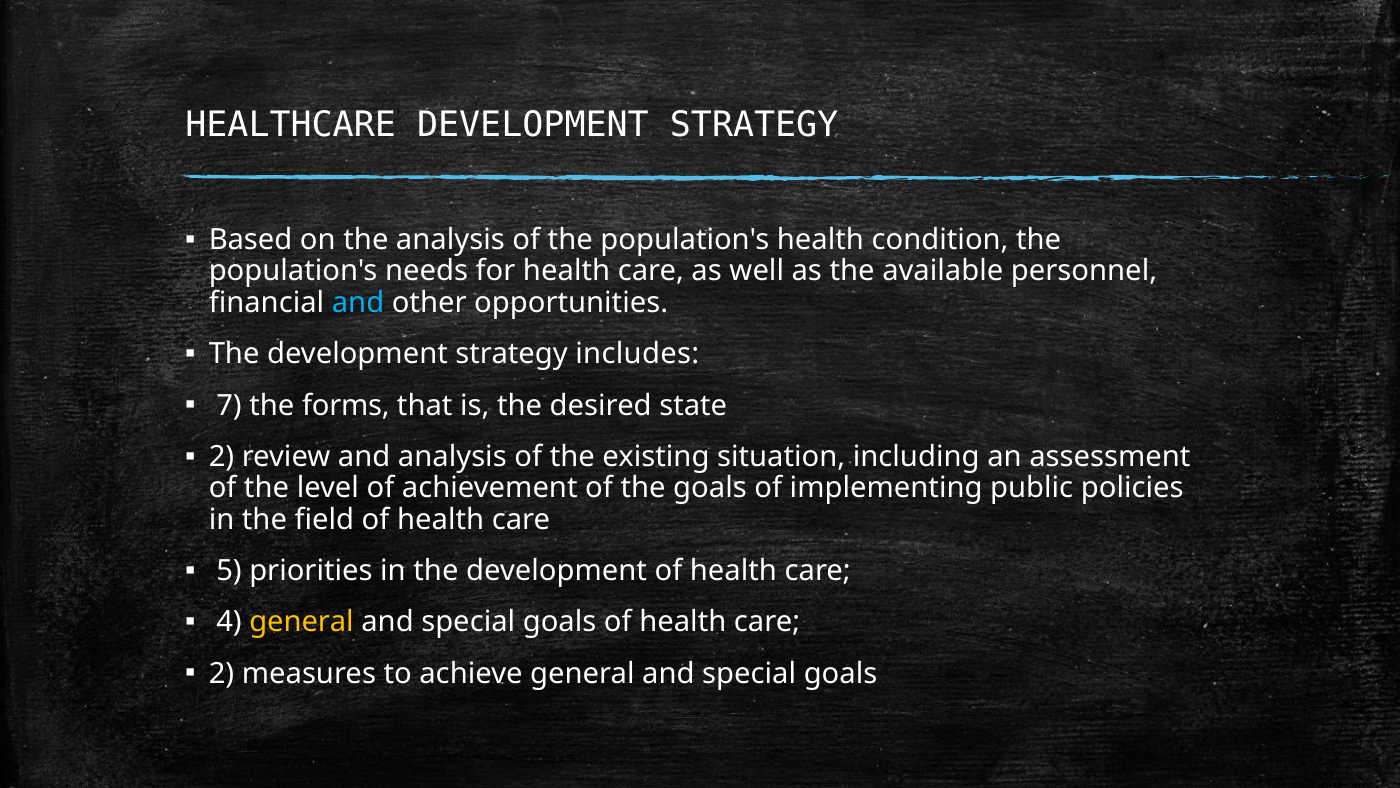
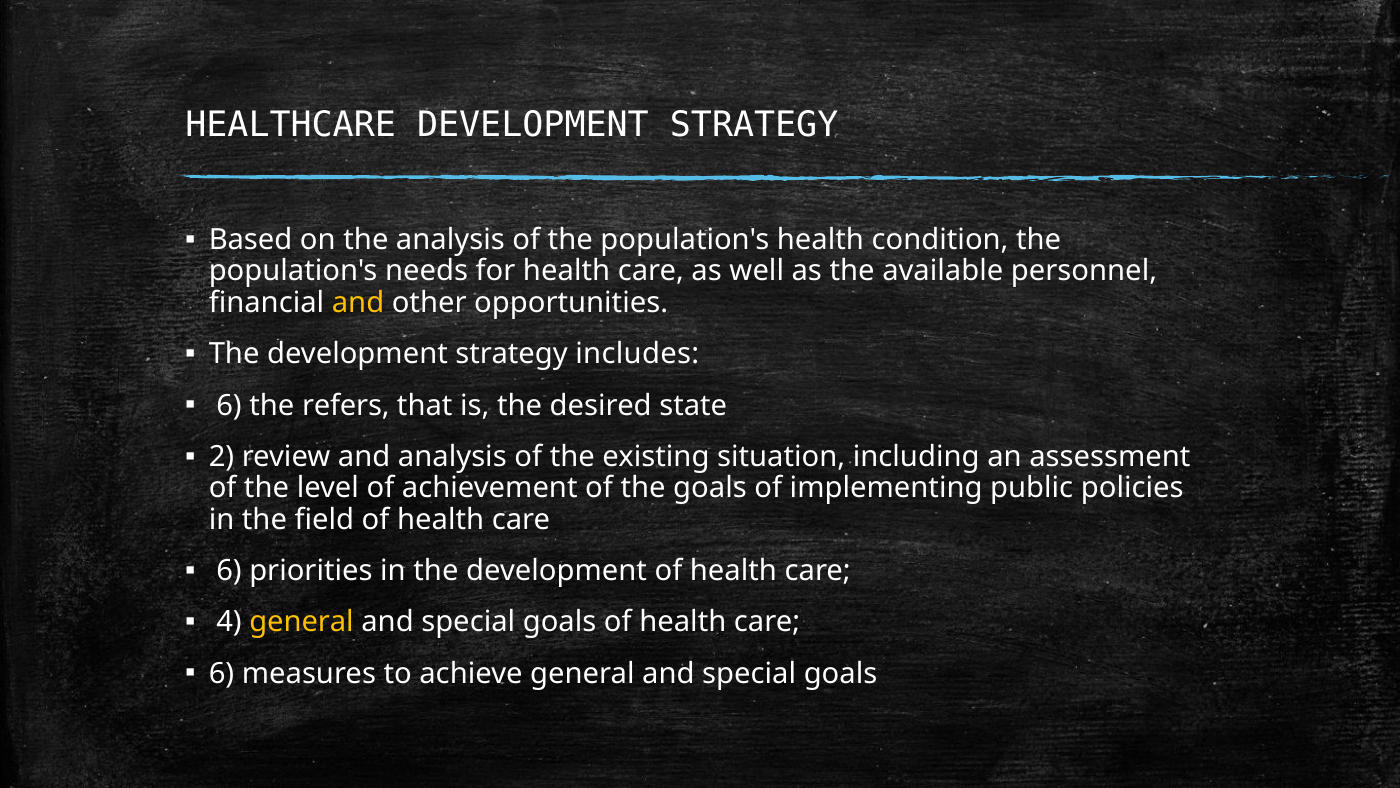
and at (358, 303) colour: light blue -> yellow
7 at (229, 405): 7 -> 6
forms: forms -> refers
5 at (229, 571): 5 -> 6
2 at (221, 673): 2 -> 6
